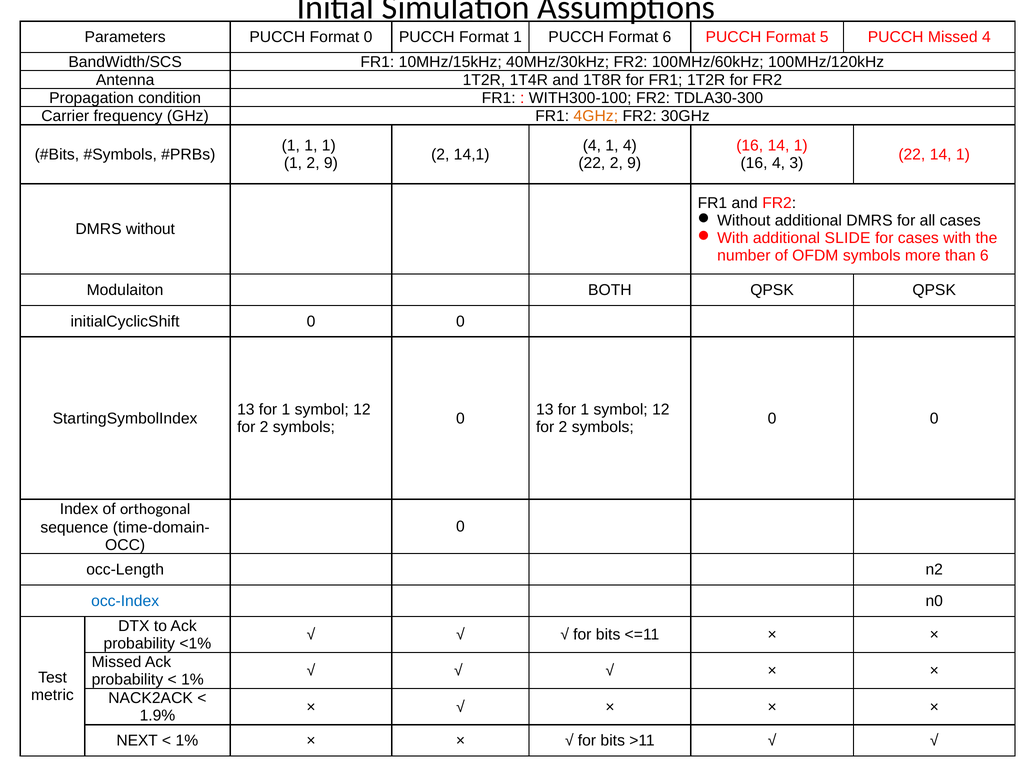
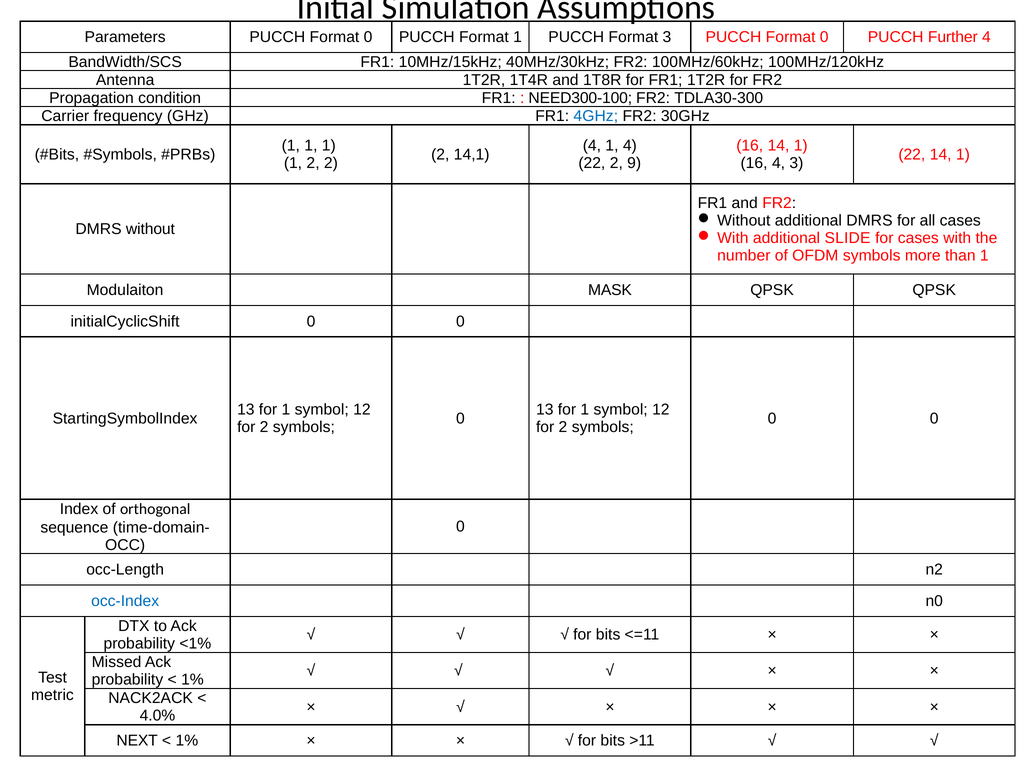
Format 6: 6 -> 3
5 at (824, 37): 5 -> 0
PUCCH Missed: Missed -> Further
WITH300-100: WITH300-100 -> NEED300-100
4GHz colour: orange -> blue
1 2 9: 9 -> 2
than 6: 6 -> 1
BOTH: BOTH -> MASK
1.9%: 1.9% -> 4.0%
